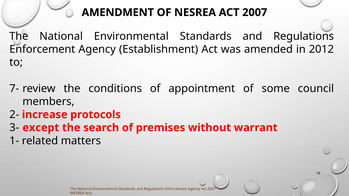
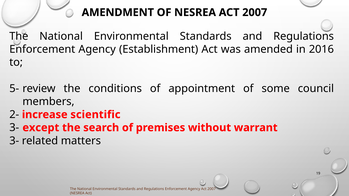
2012: 2012 -> 2016
7-: 7- -> 5-
protocols: protocols -> scientific
1- at (14, 141): 1- -> 3-
